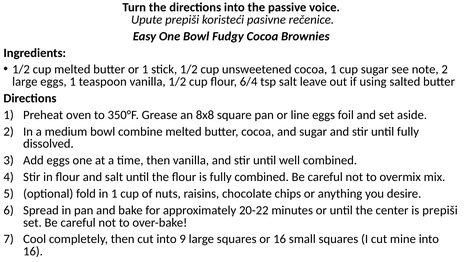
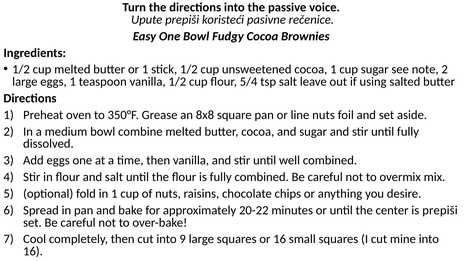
6/4: 6/4 -> 5/4
line eggs: eggs -> nuts
